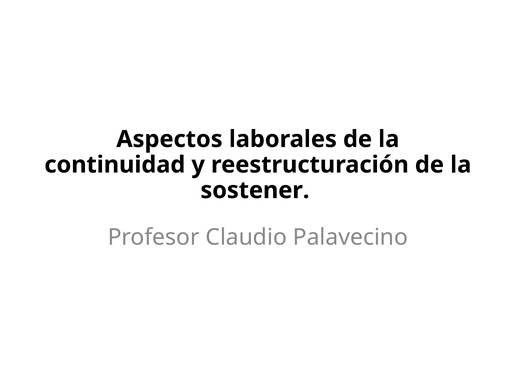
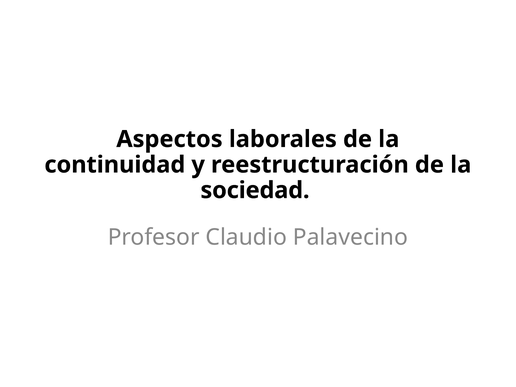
sostener: sostener -> sociedad
